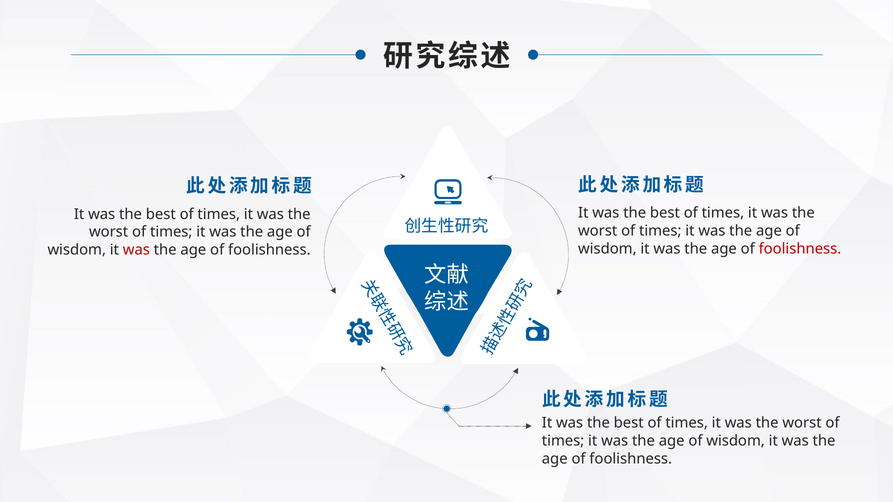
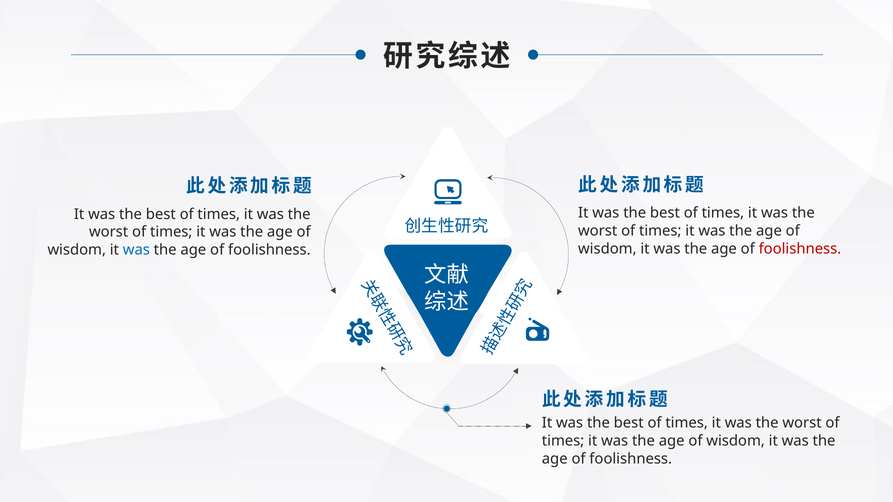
was at (136, 250) colour: red -> blue
